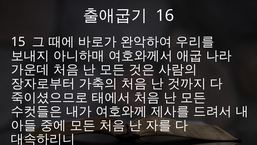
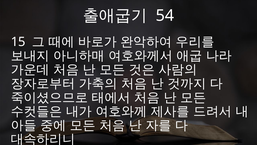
16: 16 -> 54
